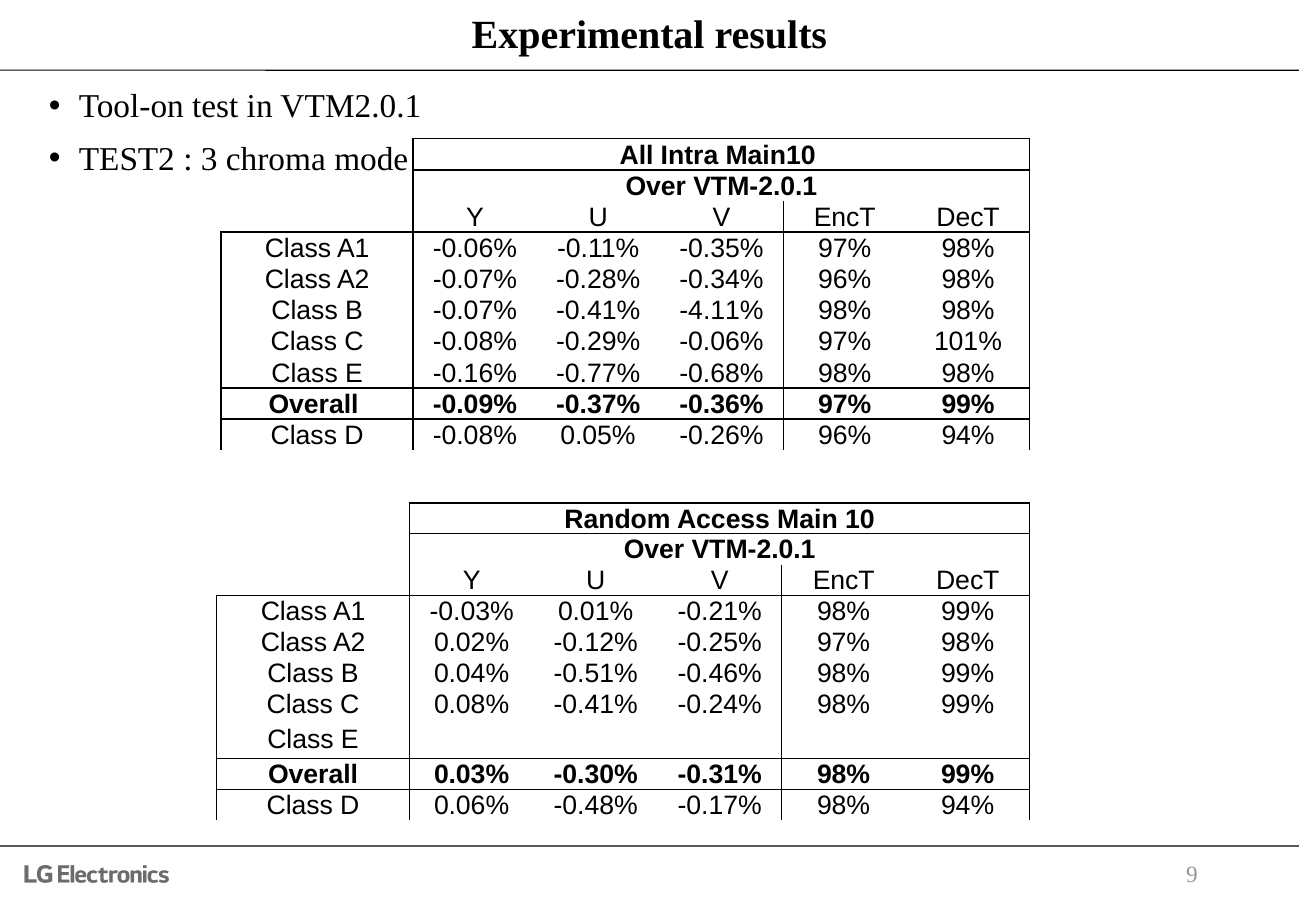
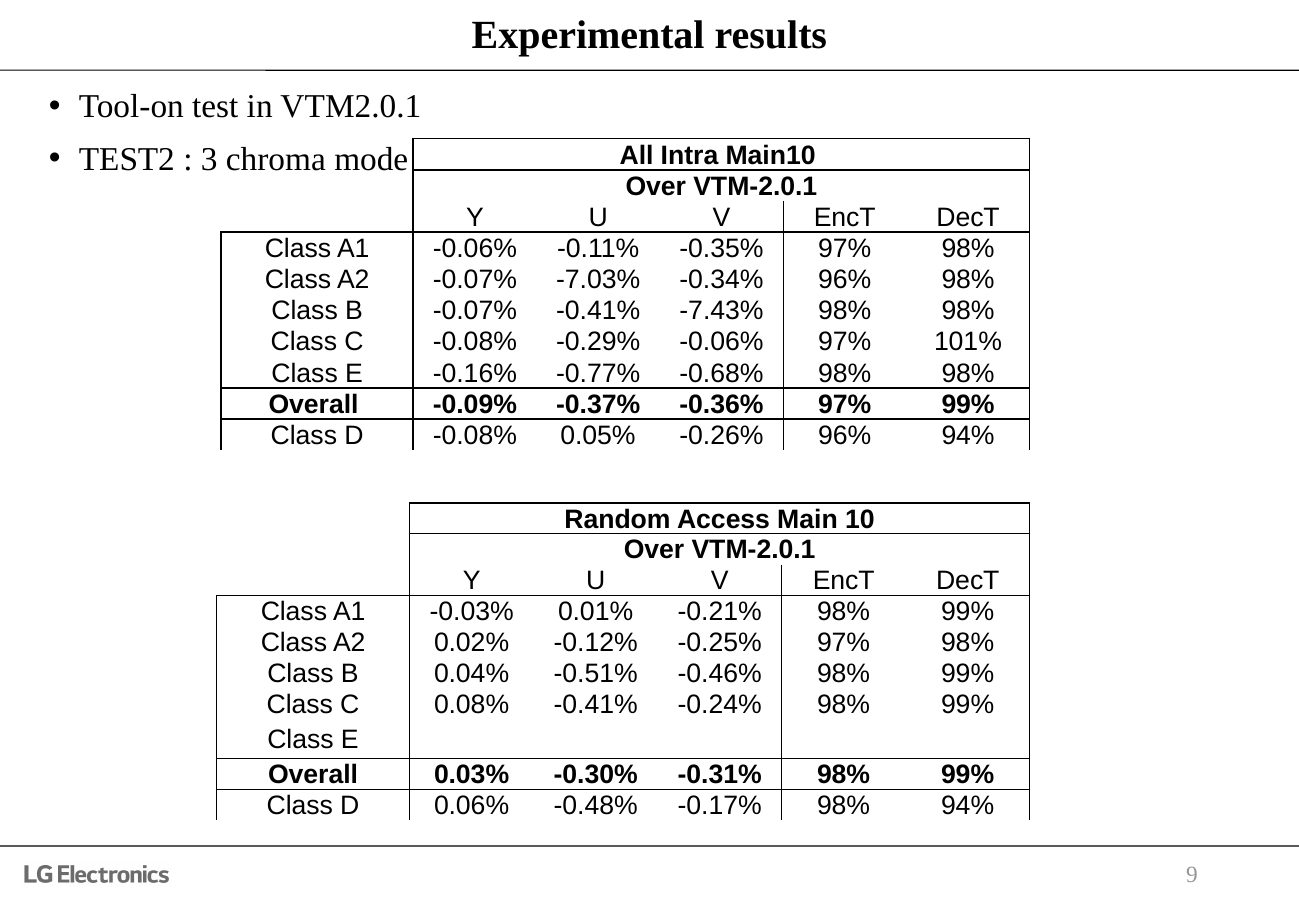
-0.28%: -0.28% -> -7.03%
-4.11%: -4.11% -> -7.43%
